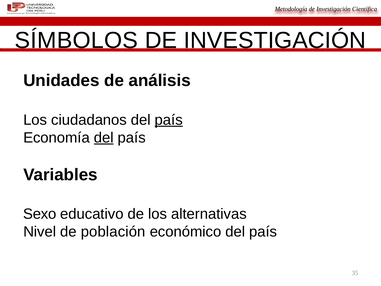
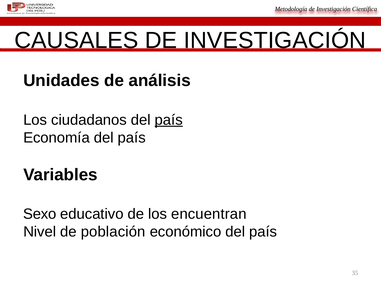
SÍMBOLOS: SÍMBOLOS -> CAUSALES
del at (104, 138) underline: present -> none
alternativas: alternativas -> encuentran
